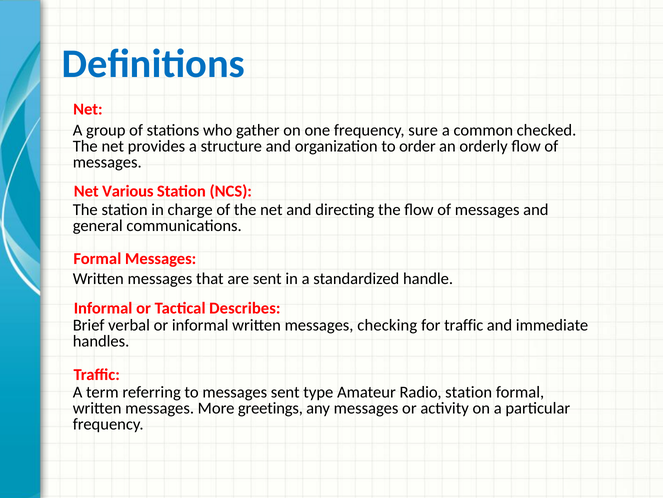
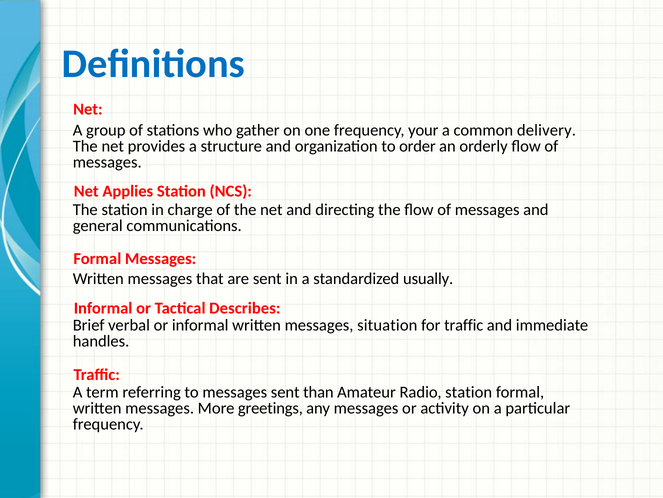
sure: sure -> your
checked: checked -> delivery
Various: Various -> Applies
handle: handle -> usually
checking: checking -> situation
type: type -> than
